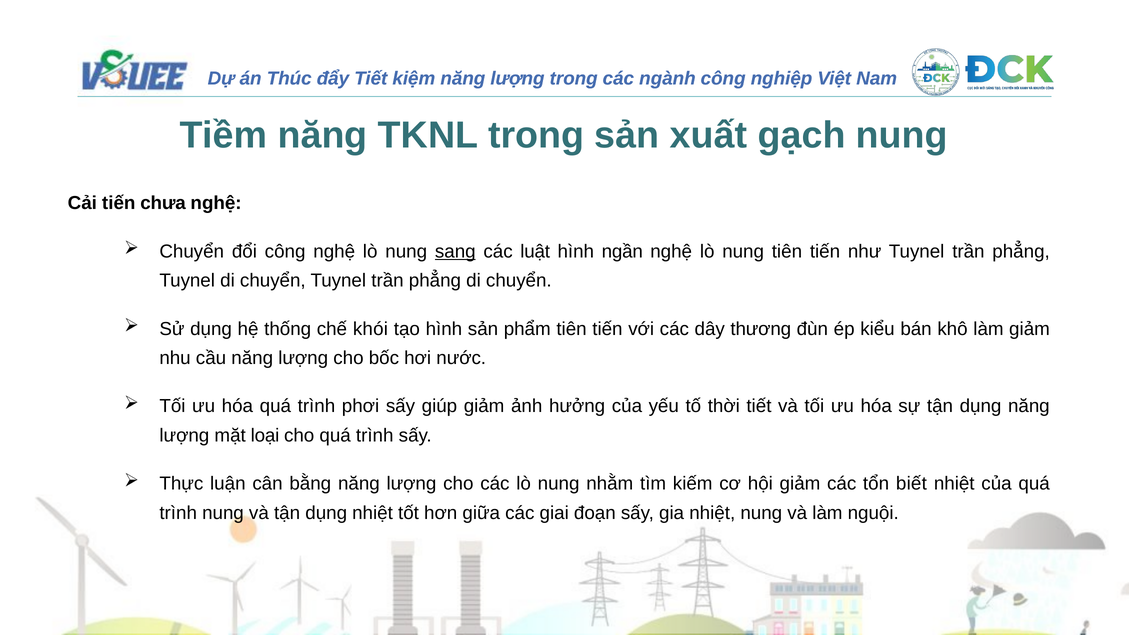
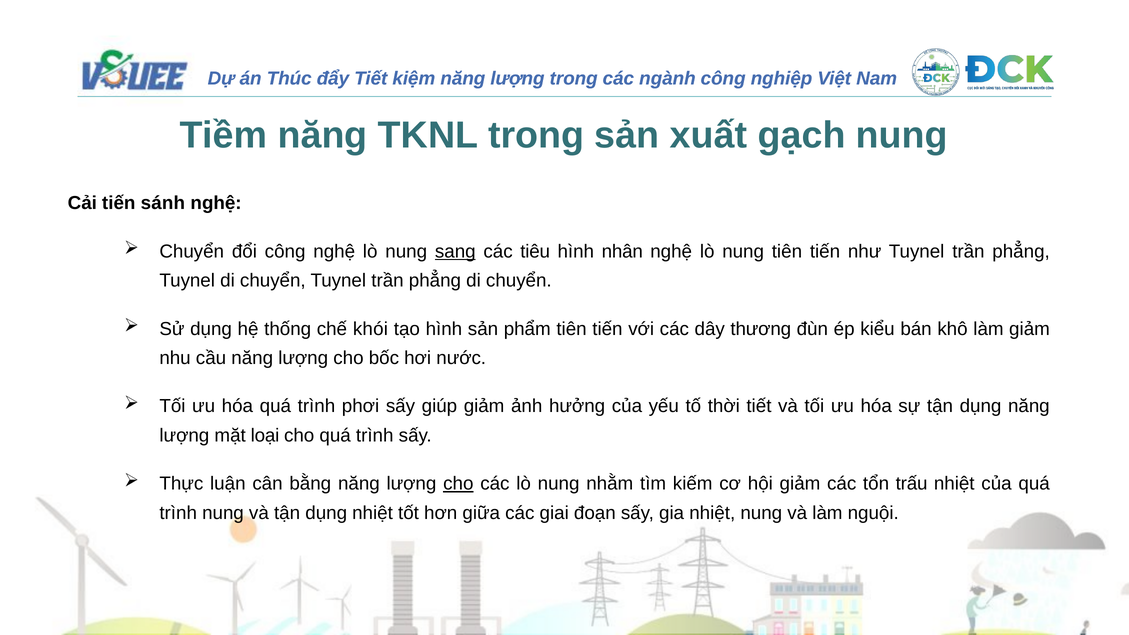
chưa: chưa -> sánh
luật: luật -> tiêu
ngần: ngần -> nhân
cho at (458, 484) underline: none -> present
biết: biết -> trấu
